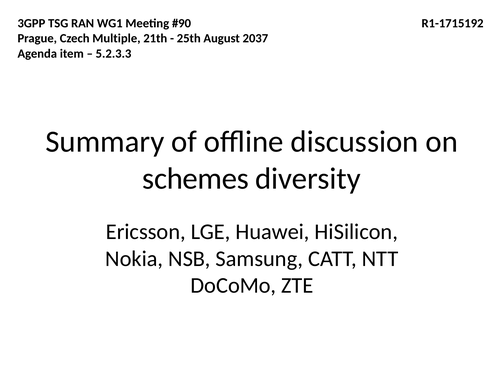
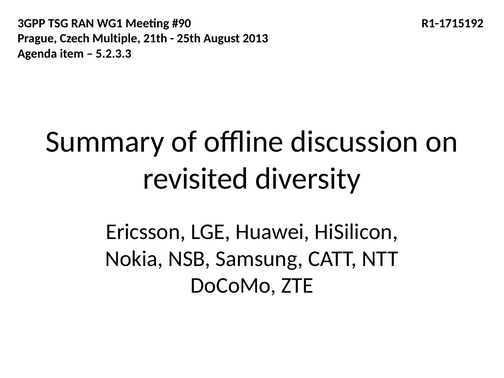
2037: 2037 -> 2013
schemes: schemes -> revisited
